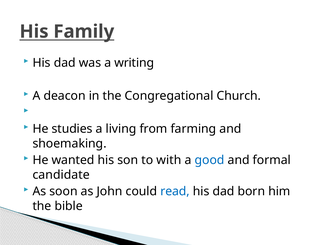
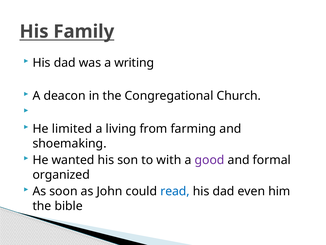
studies: studies -> limited
good colour: blue -> purple
candidate: candidate -> organized
born: born -> even
